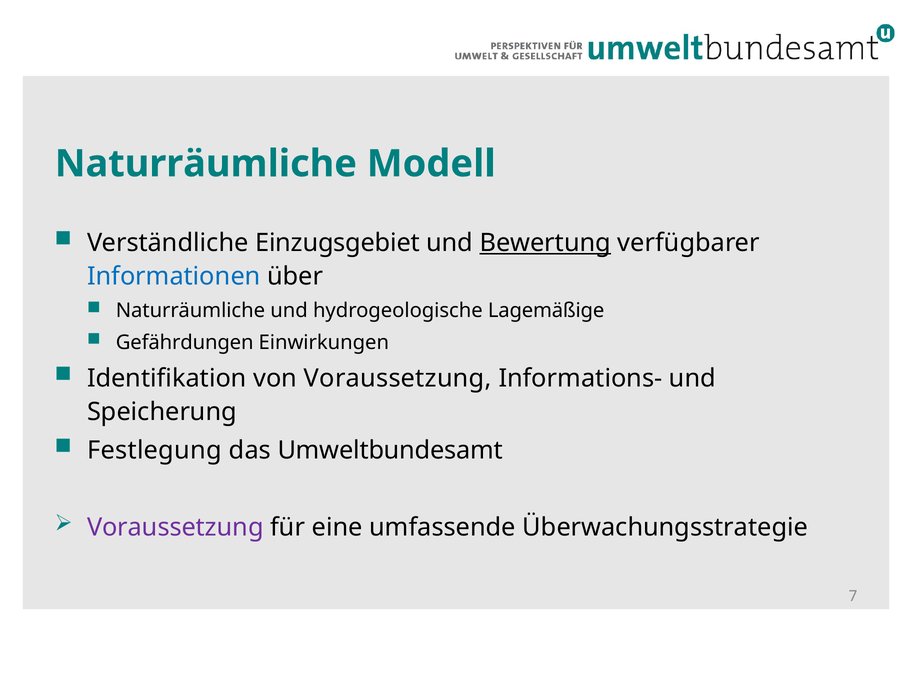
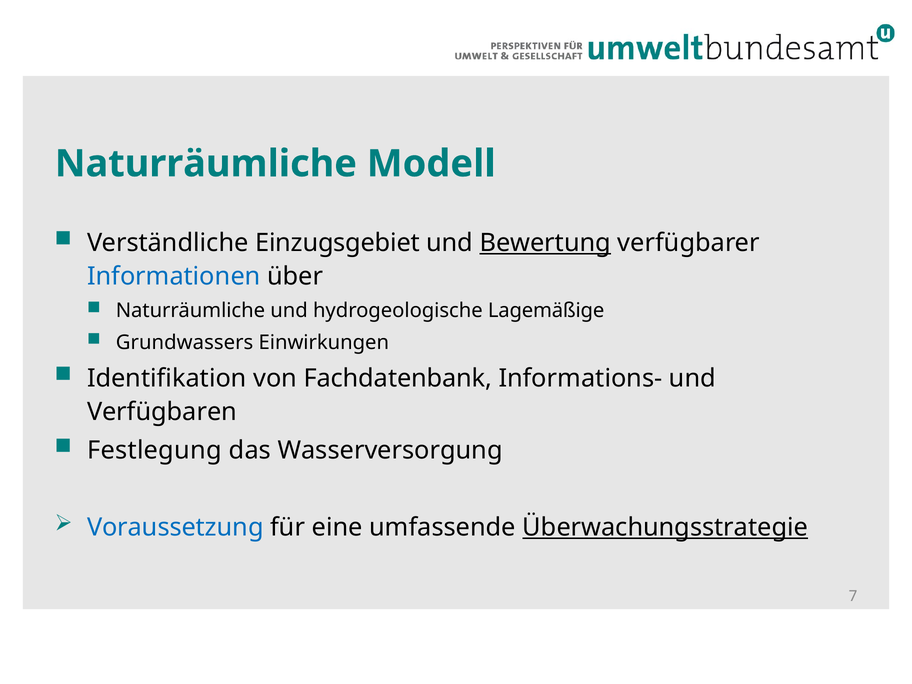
Gefährdungen: Gefährdungen -> Grundwassers
von Voraussetzung: Voraussetzung -> Fachdatenbank
Speicherung: Speicherung -> Verfügbaren
Umweltbundesamt: Umweltbundesamt -> Wasserversorgung
Voraussetzung at (175, 527) colour: purple -> blue
Überwachungsstrategie underline: none -> present
